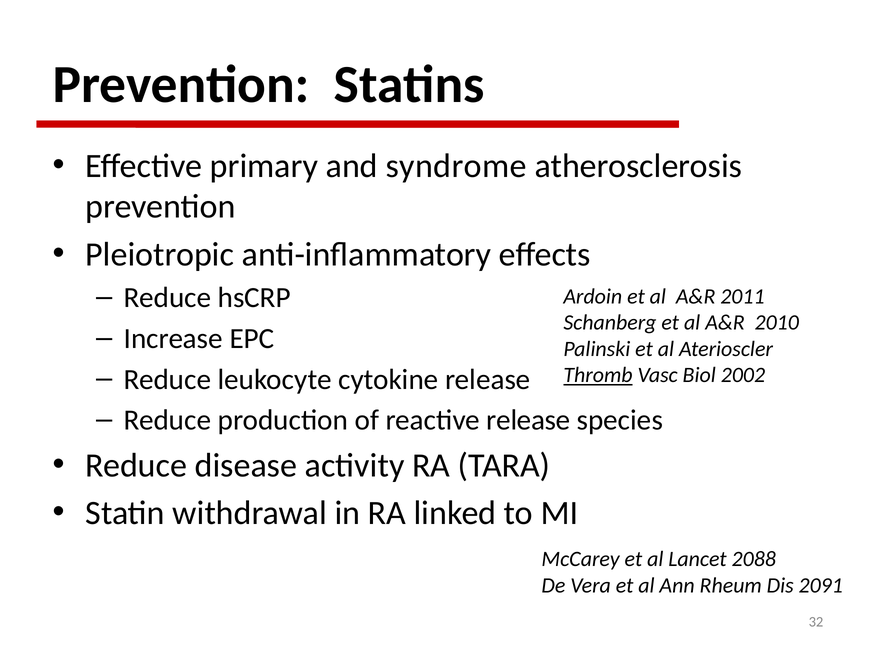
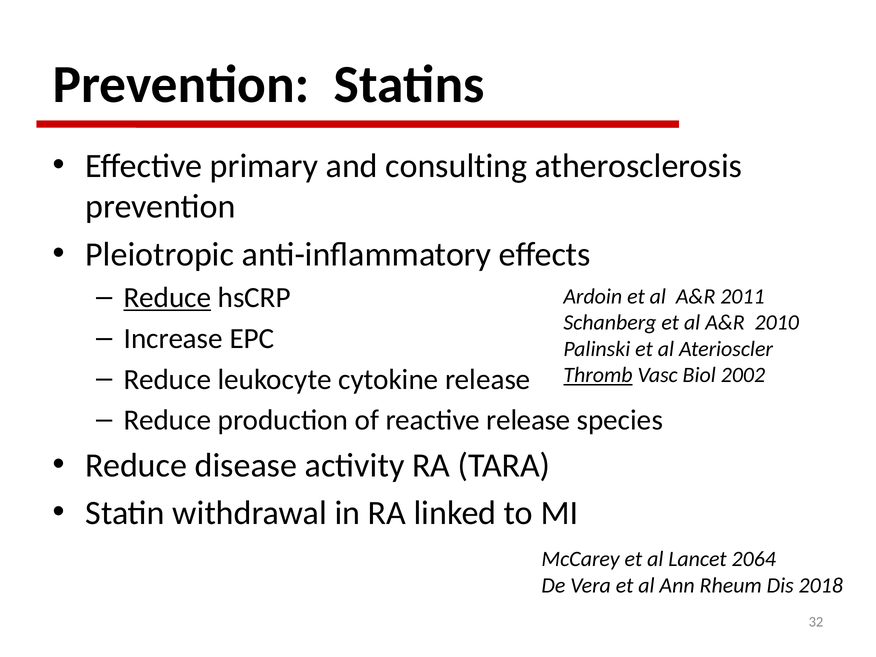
syndrome: syndrome -> consulting
Reduce at (167, 298) underline: none -> present
2088: 2088 -> 2064
2091: 2091 -> 2018
